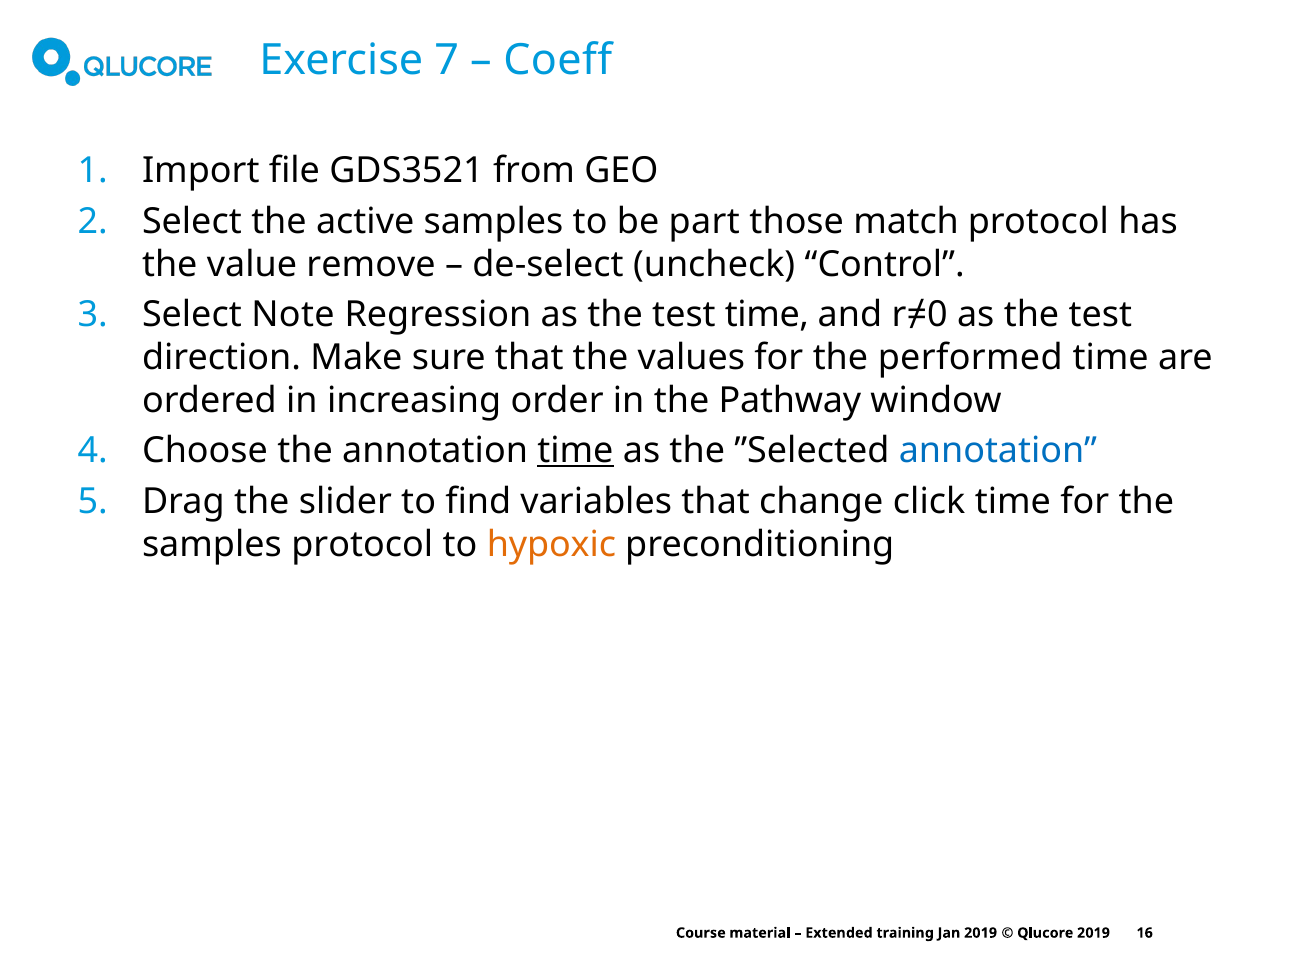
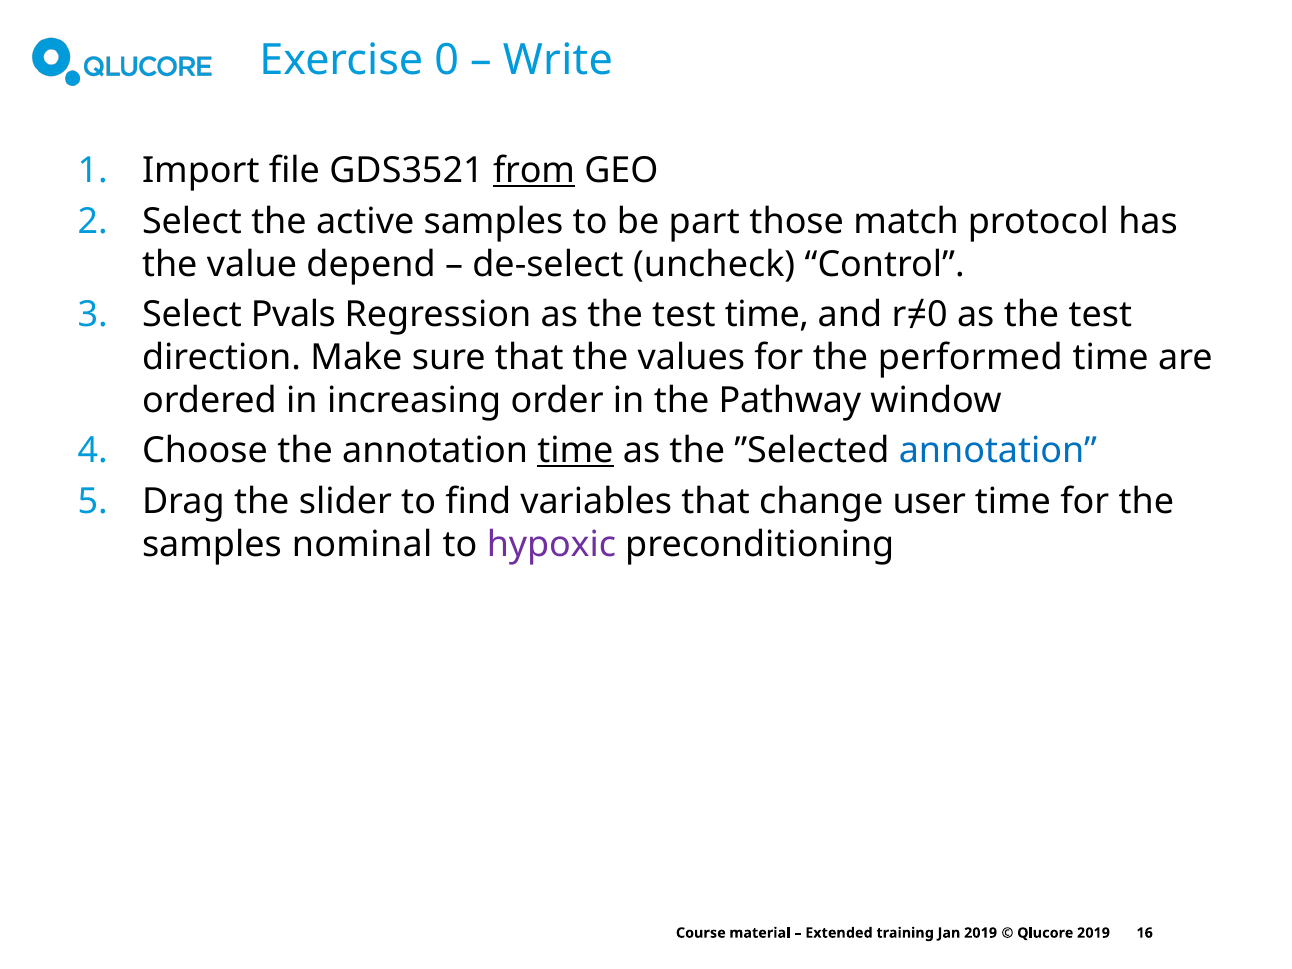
Exercise 7: 7 -> 0
Coeff: Coeff -> Write
from underline: none -> present
remove: remove -> depend
Note: Note -> Pvals
click: click -> user
samples protocol: protocol -> nominal
hypoxic colour: orange -> purple
